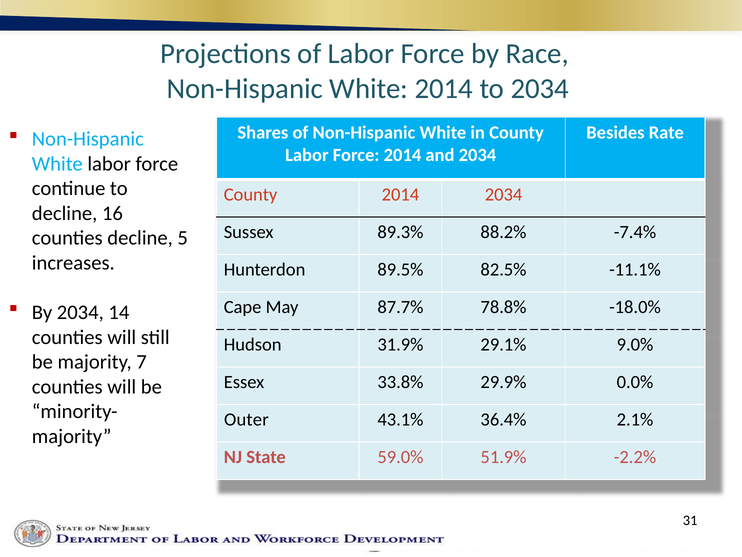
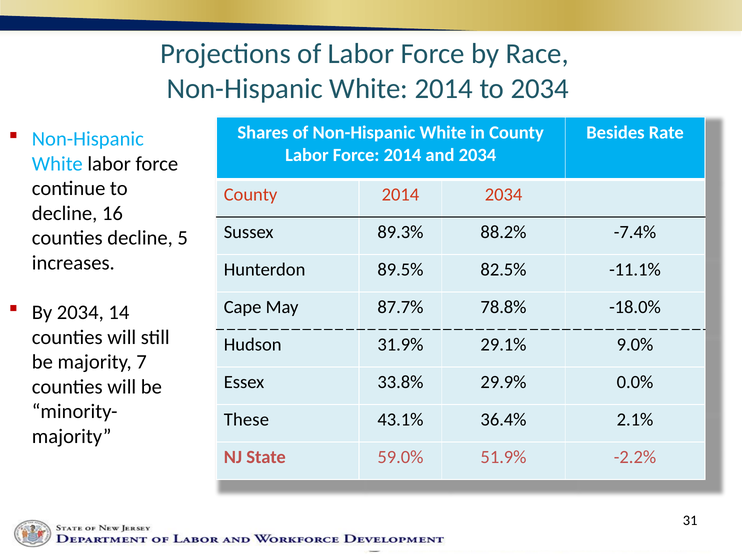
Outer: Outer -> These
